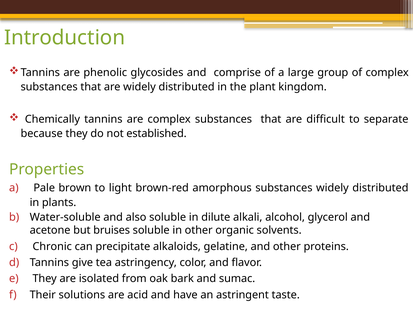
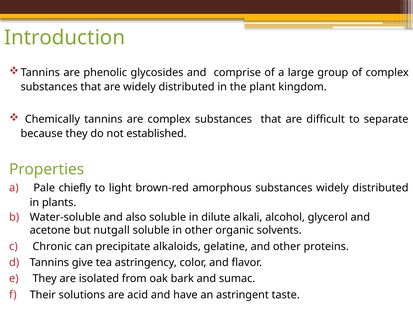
brown: brown -> chiefly
bruises: bruises -> nutgall
